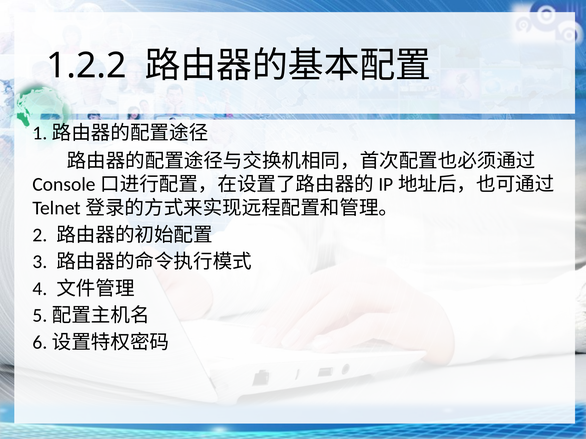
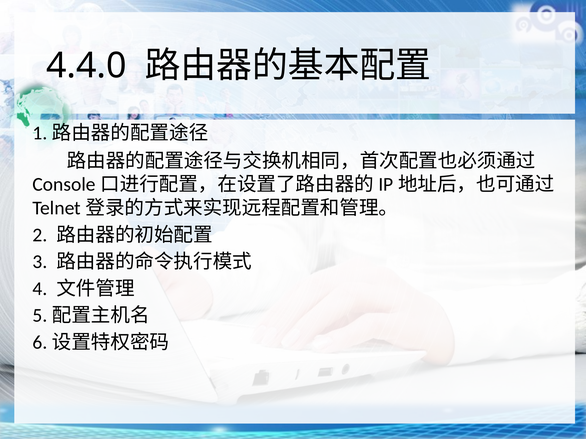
1.2.2: 1.2.2 -> 4.4.0
